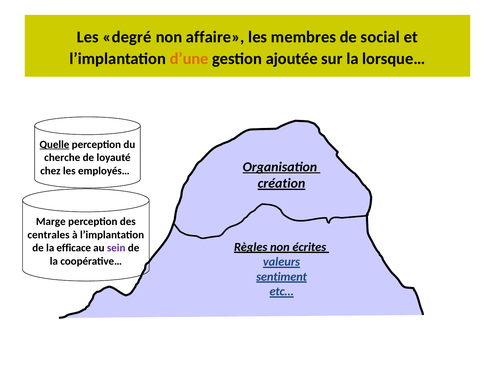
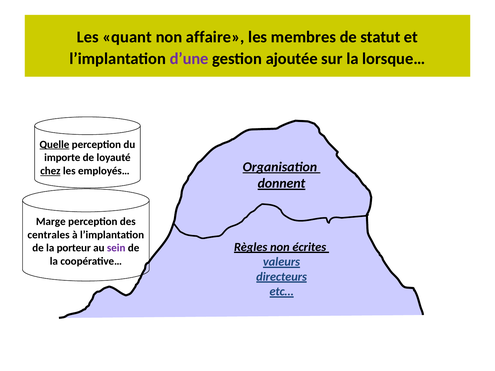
degré: degré -> quant
social: social -> statut
d’une colour: orange -> purple
cherche: cherche -> importe
chez underline: none -> present
création: création -> donnent
efficace: efficace -> porteur
sentiment: sentiment -> directeurs
